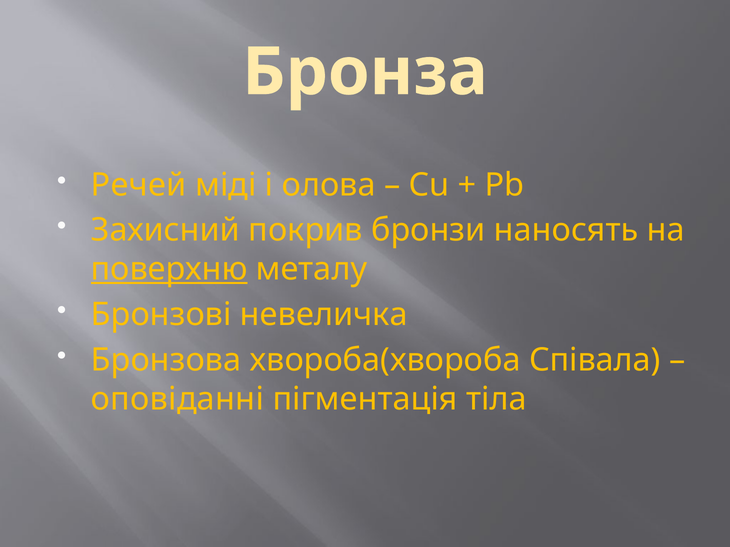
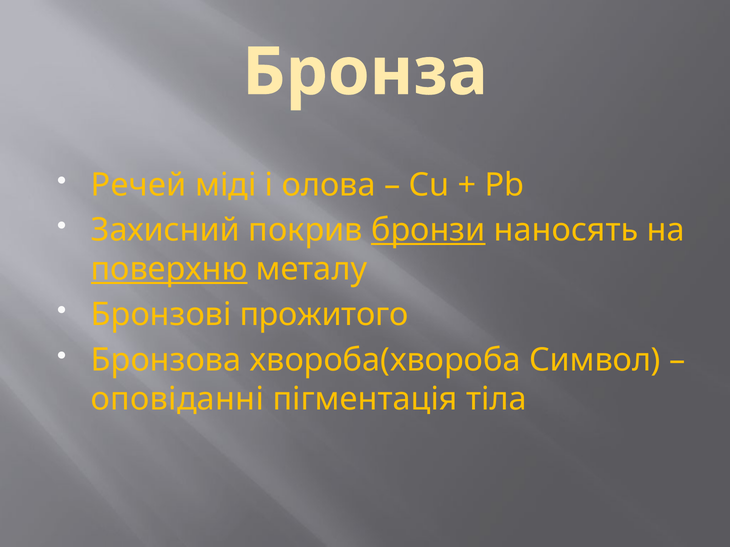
бронзи underline: none -> present
невеличка: невеличка -> прожитого
Співала: Співала -> Символ
